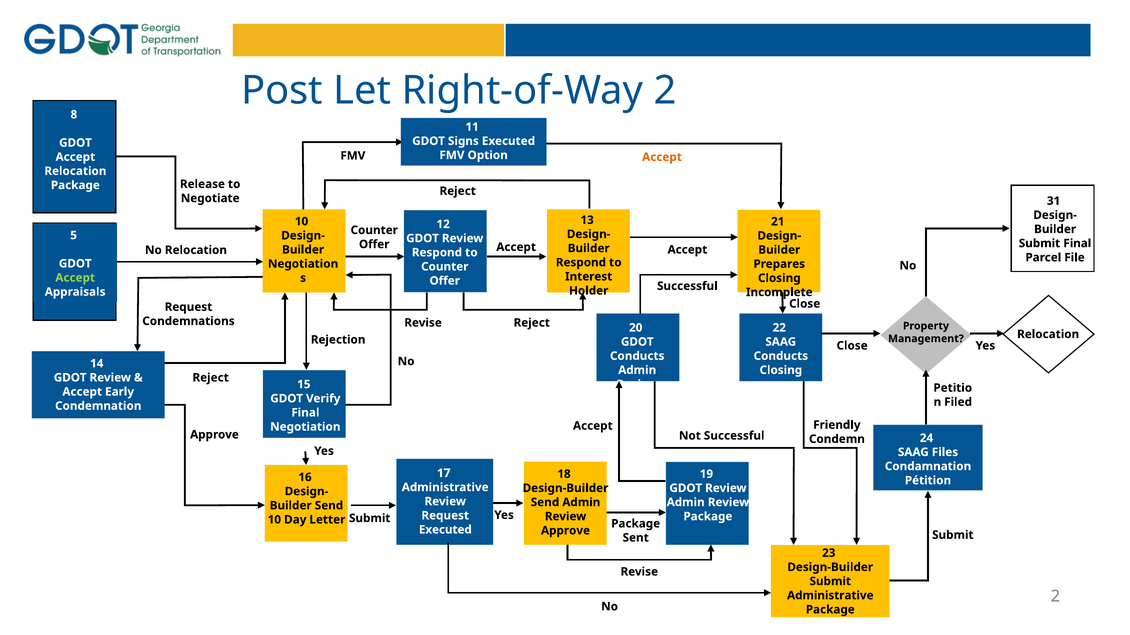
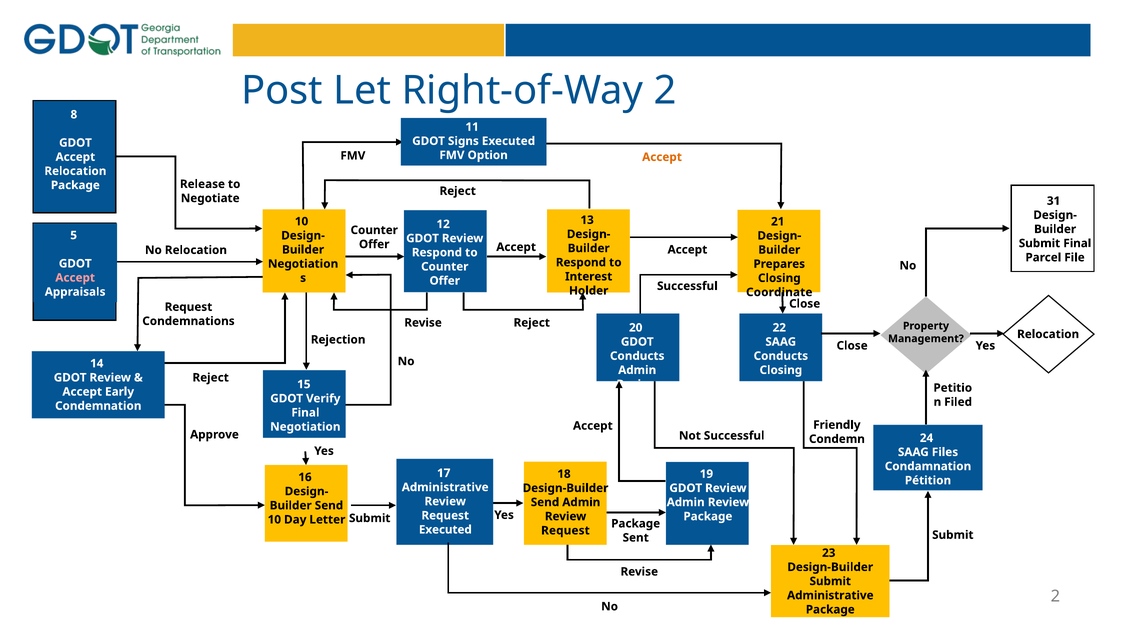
Accept at (75, 278) colour: light green -> pink
Incomplete: Incomplete -> Coordinate
Approve at (566, 531): Approve -> Request
